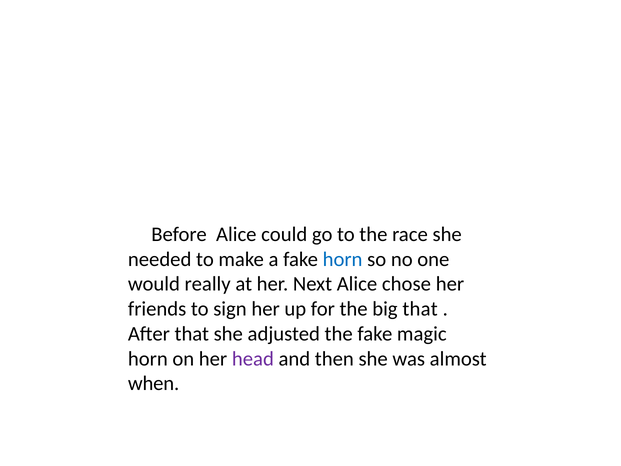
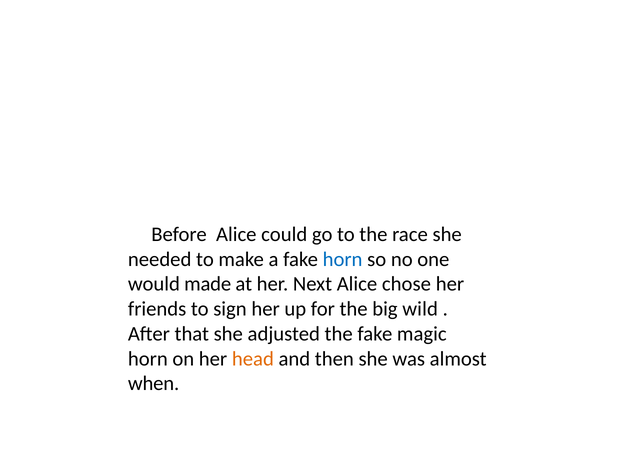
really: really -> made
big that: that -> wild
head colour: purple -> orange
